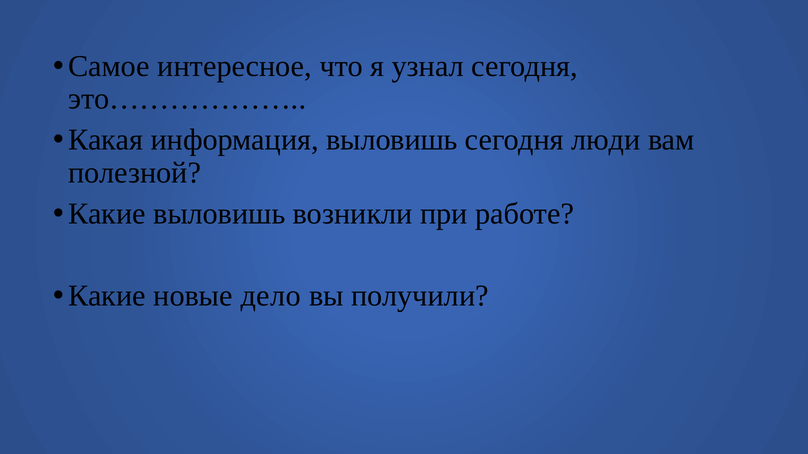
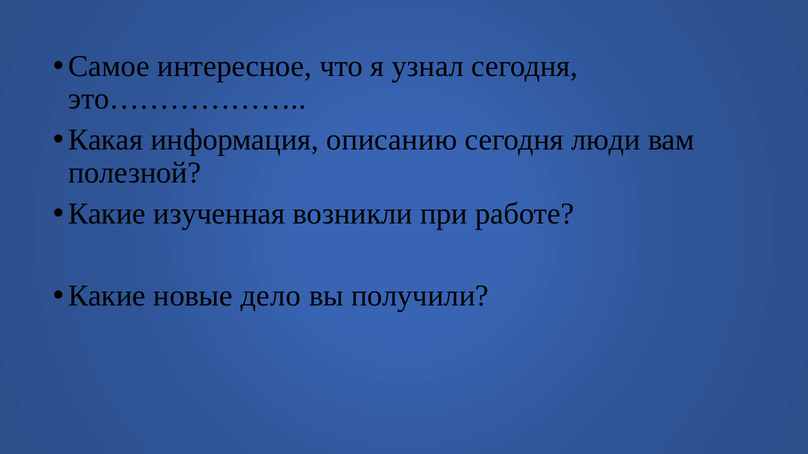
информация выловишь: выловишь -> описанию
Какие выловишь: выловишь -> изученная
